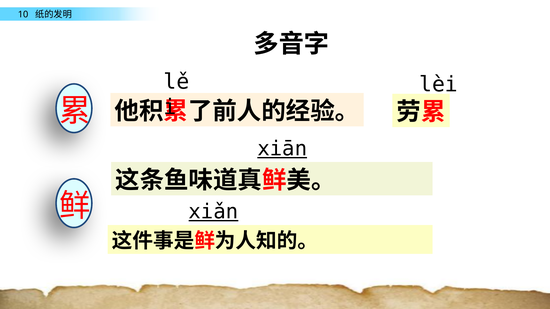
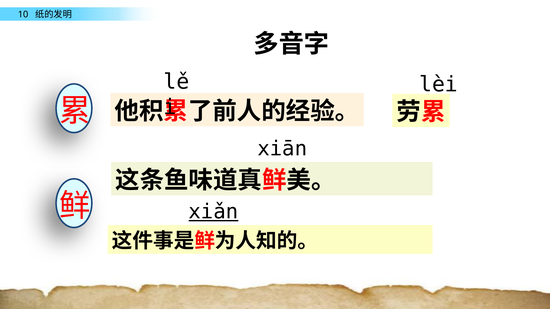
xiān underline: present -> none
